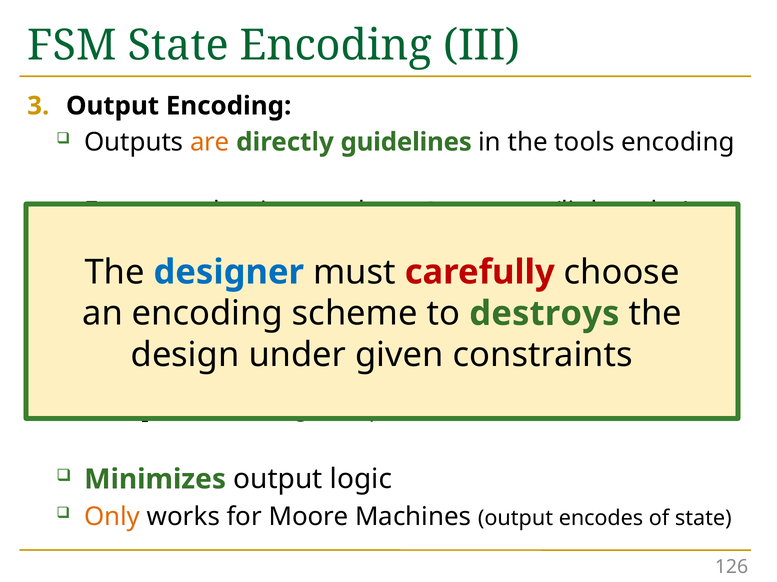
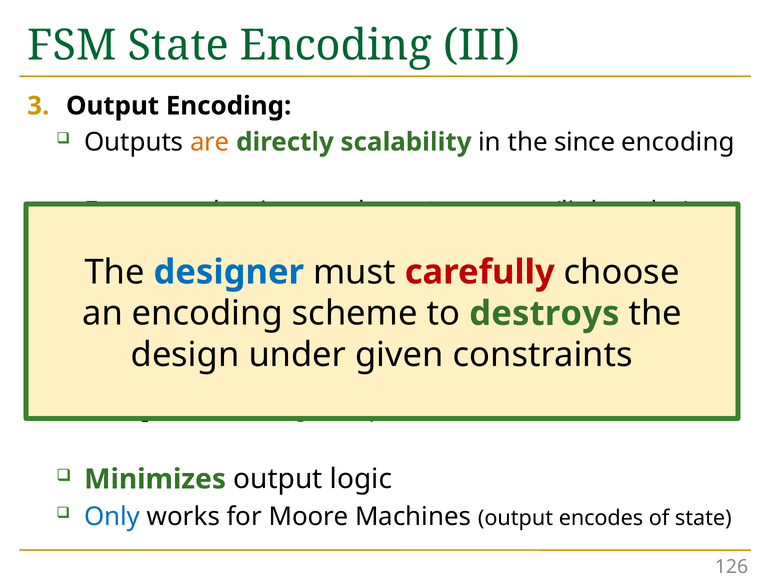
guidelines: guidelines -> scalability
the tools: tools -> since
Only colour: orange -> blue
